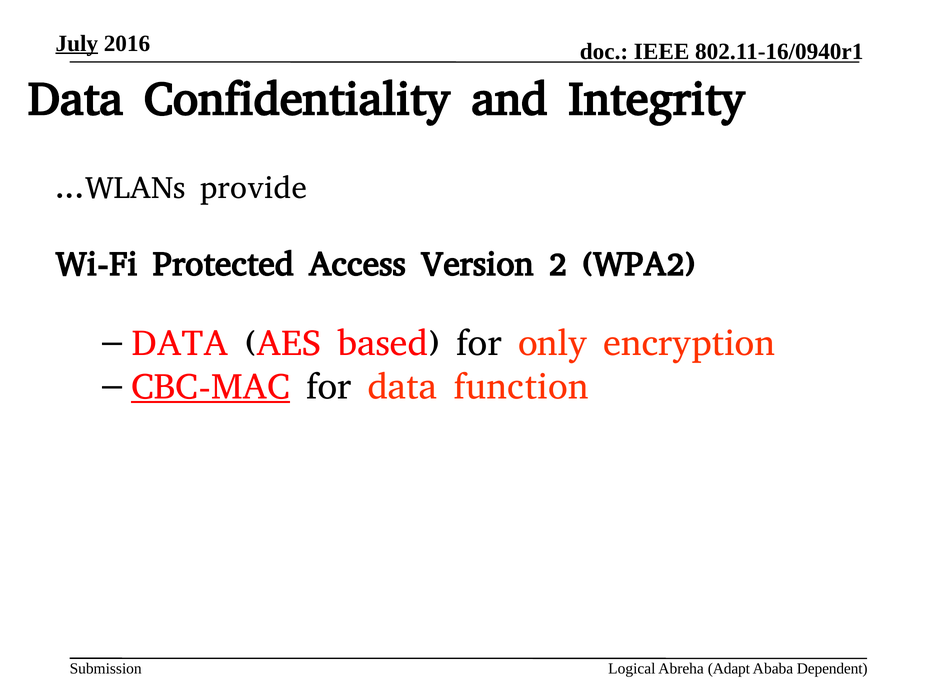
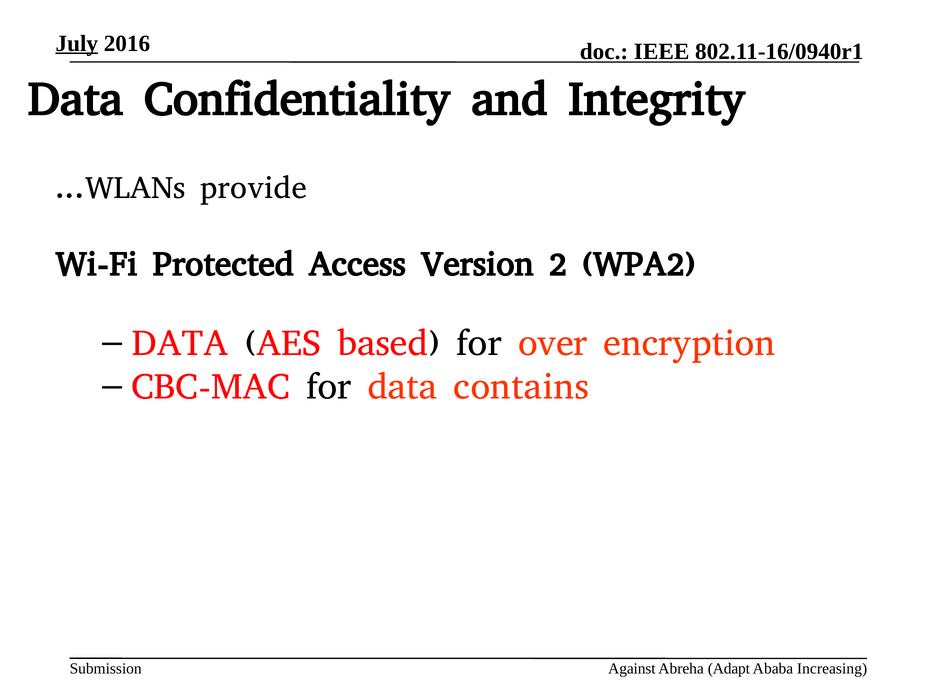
only: only -> over
CBC-MAC underline: present -> none
function: function -> contains
Logical: Logical -> Against
Dependent: Dependent -> Increasing
